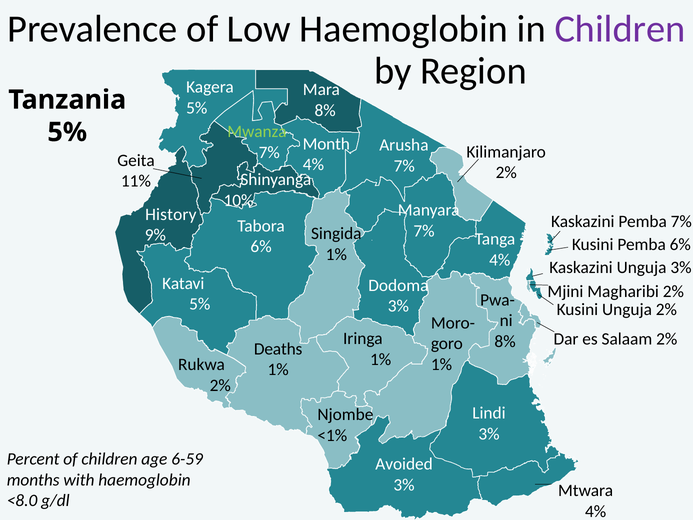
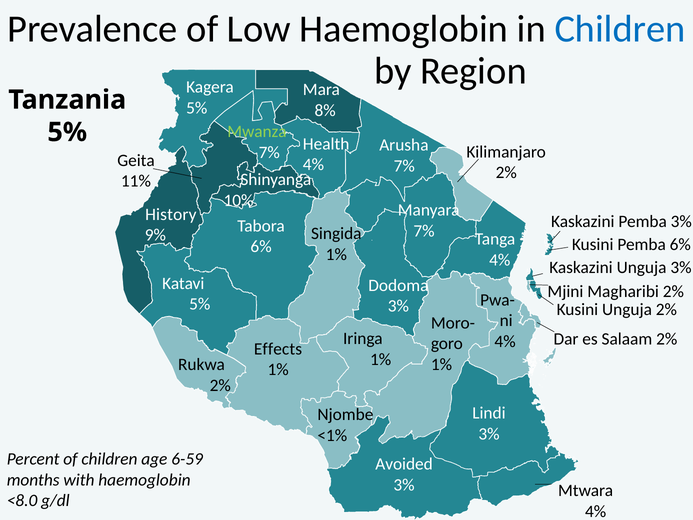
Children at (620, 29) colour: purple -> blue
Month: Month -> Health
Pemba 7%: 7% -> 3%
8% at (505, 341): 8% -> 4%
Deaths: Deaths -> Effects
